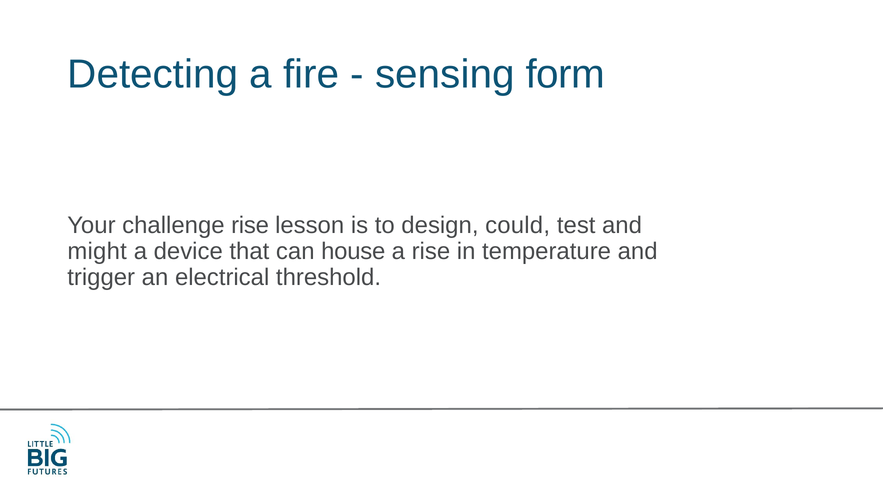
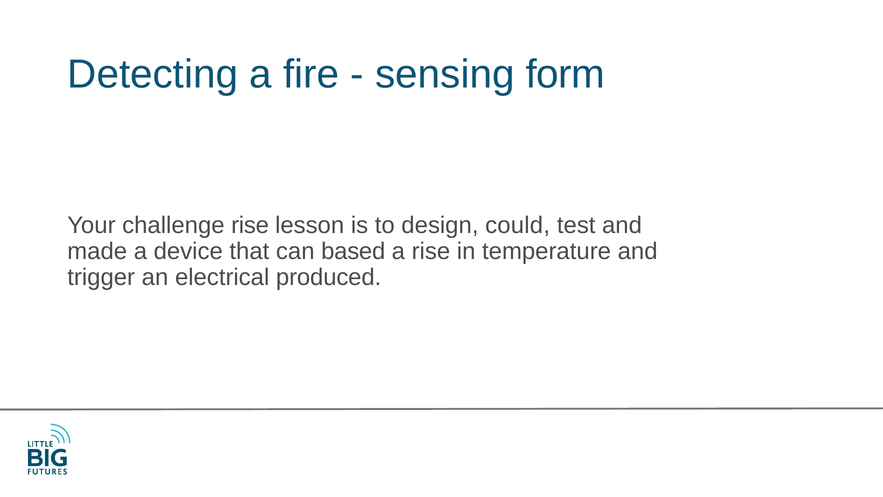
might: might -> made
house: house -> based
threshold: threshold -> produced
